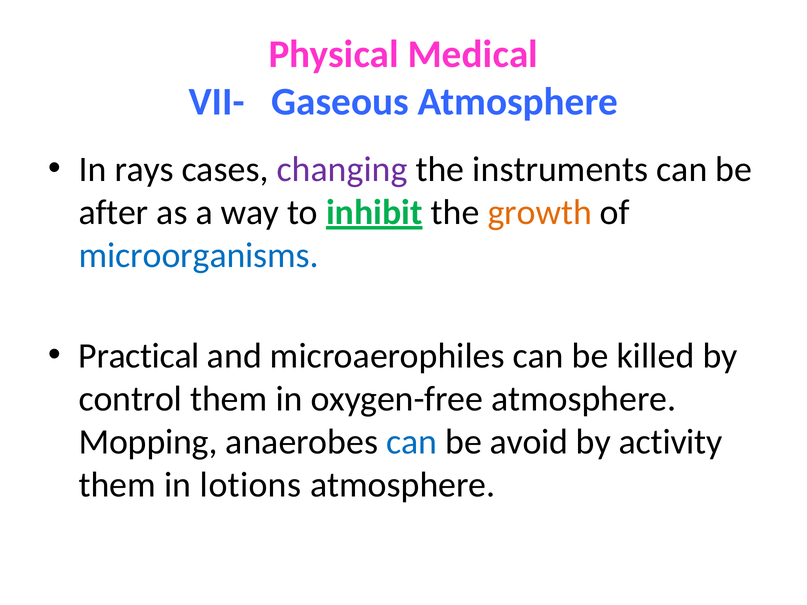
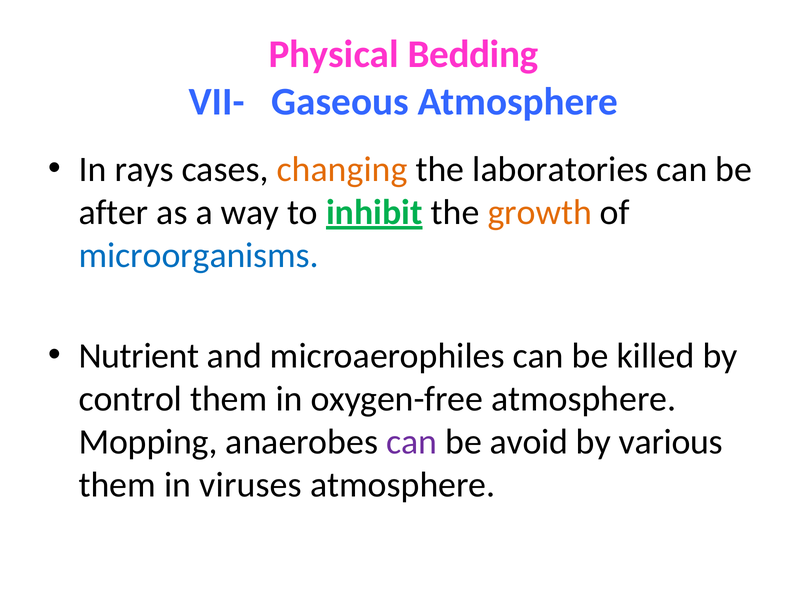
Medical: Medical -> Bedding
changing colour: purple -> orange
instruments: instruments -> laboratories
Practical: Practical -> Nutrient
can at (412, 442) colour: blue -> purple
activity: activity -> various
lotions: lotions -> viruses
